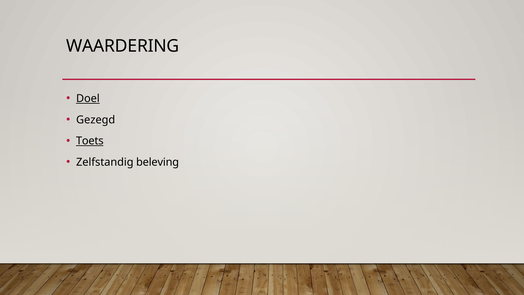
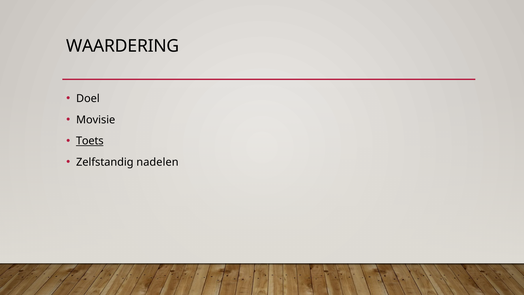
Doel underline: present -> none
Gezegd: Gezegd -> Movisie
beleving: beleving -> nadelen
